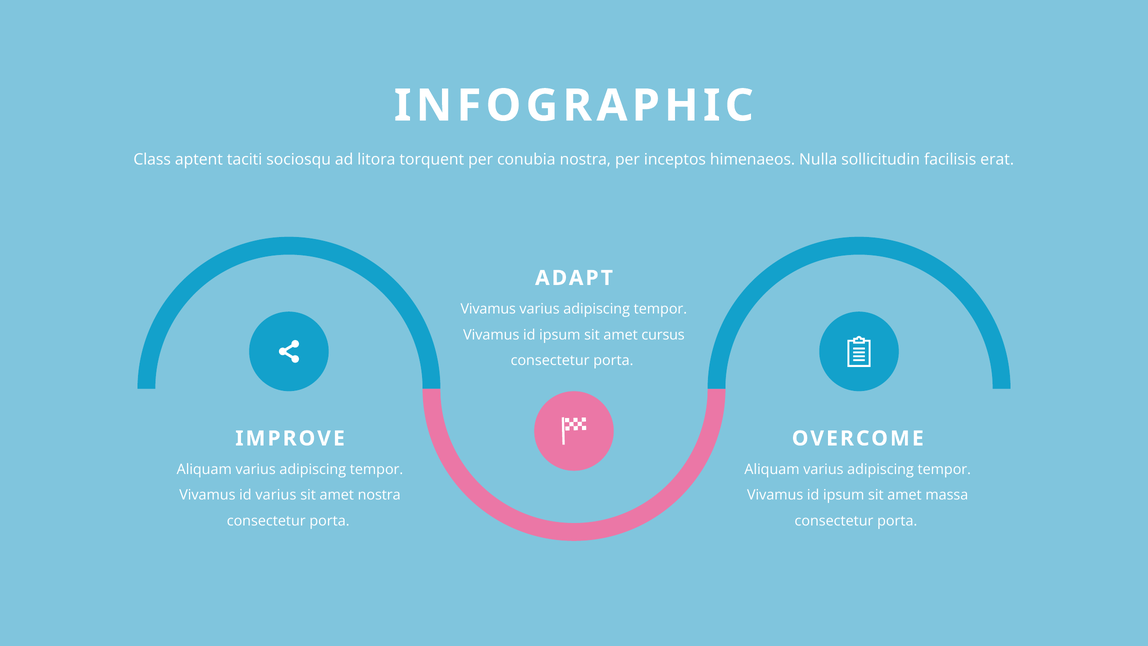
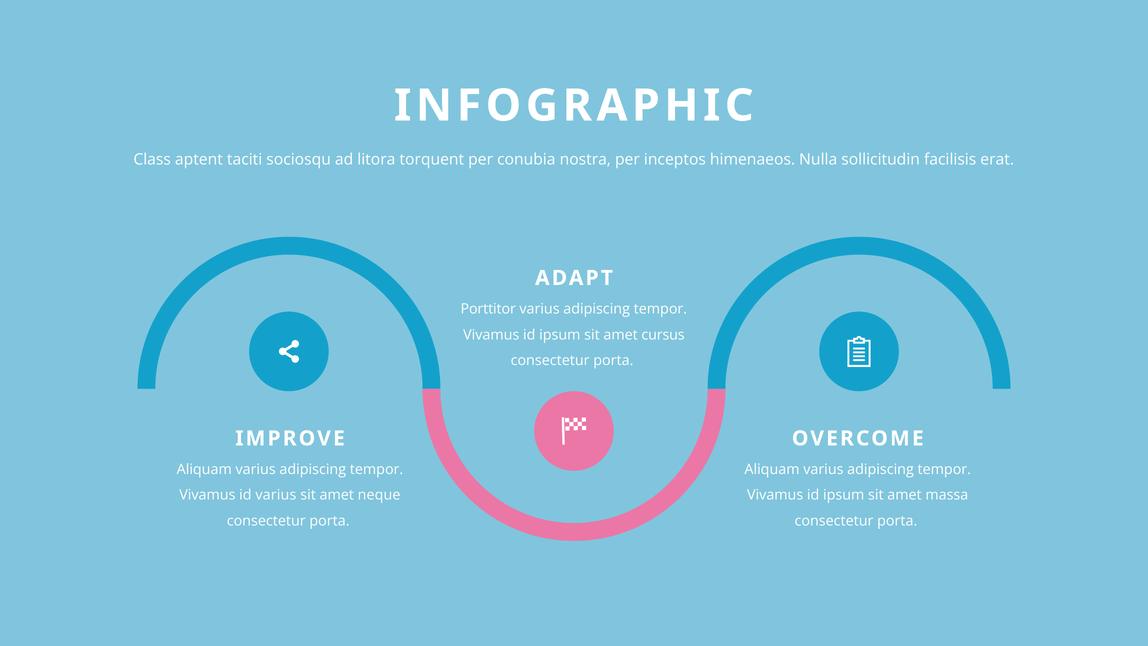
Vivamus at (488, 309): Vivamus -> Porttitor
amet nostra: nostra -> neque
